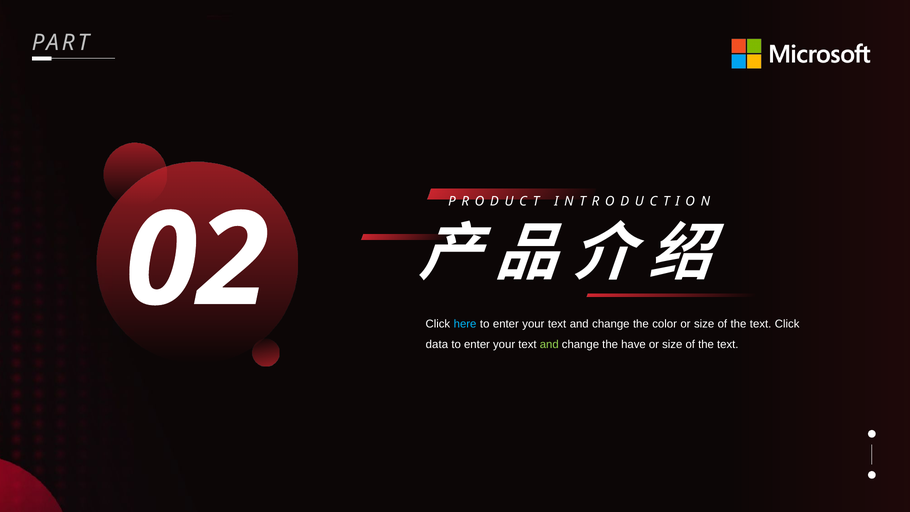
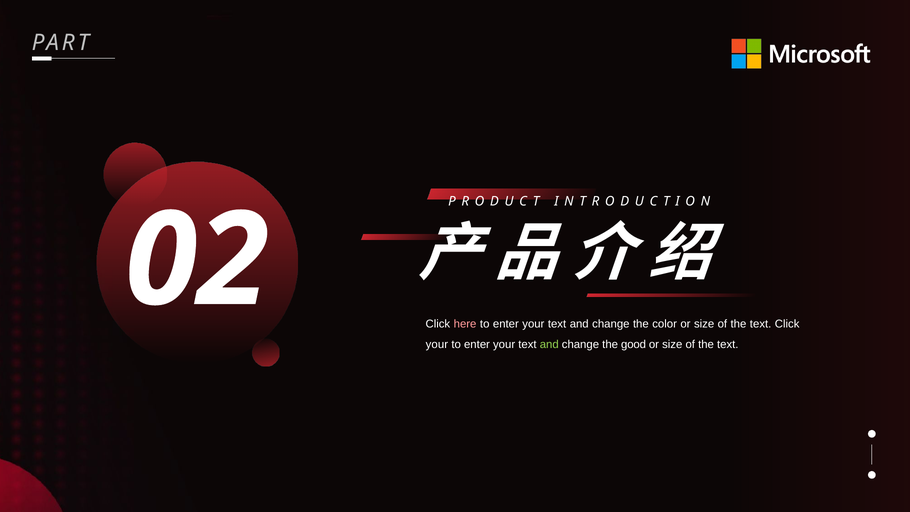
here colour: light blue -> pink
data at (437, 345): data -> your
have: have -> good
